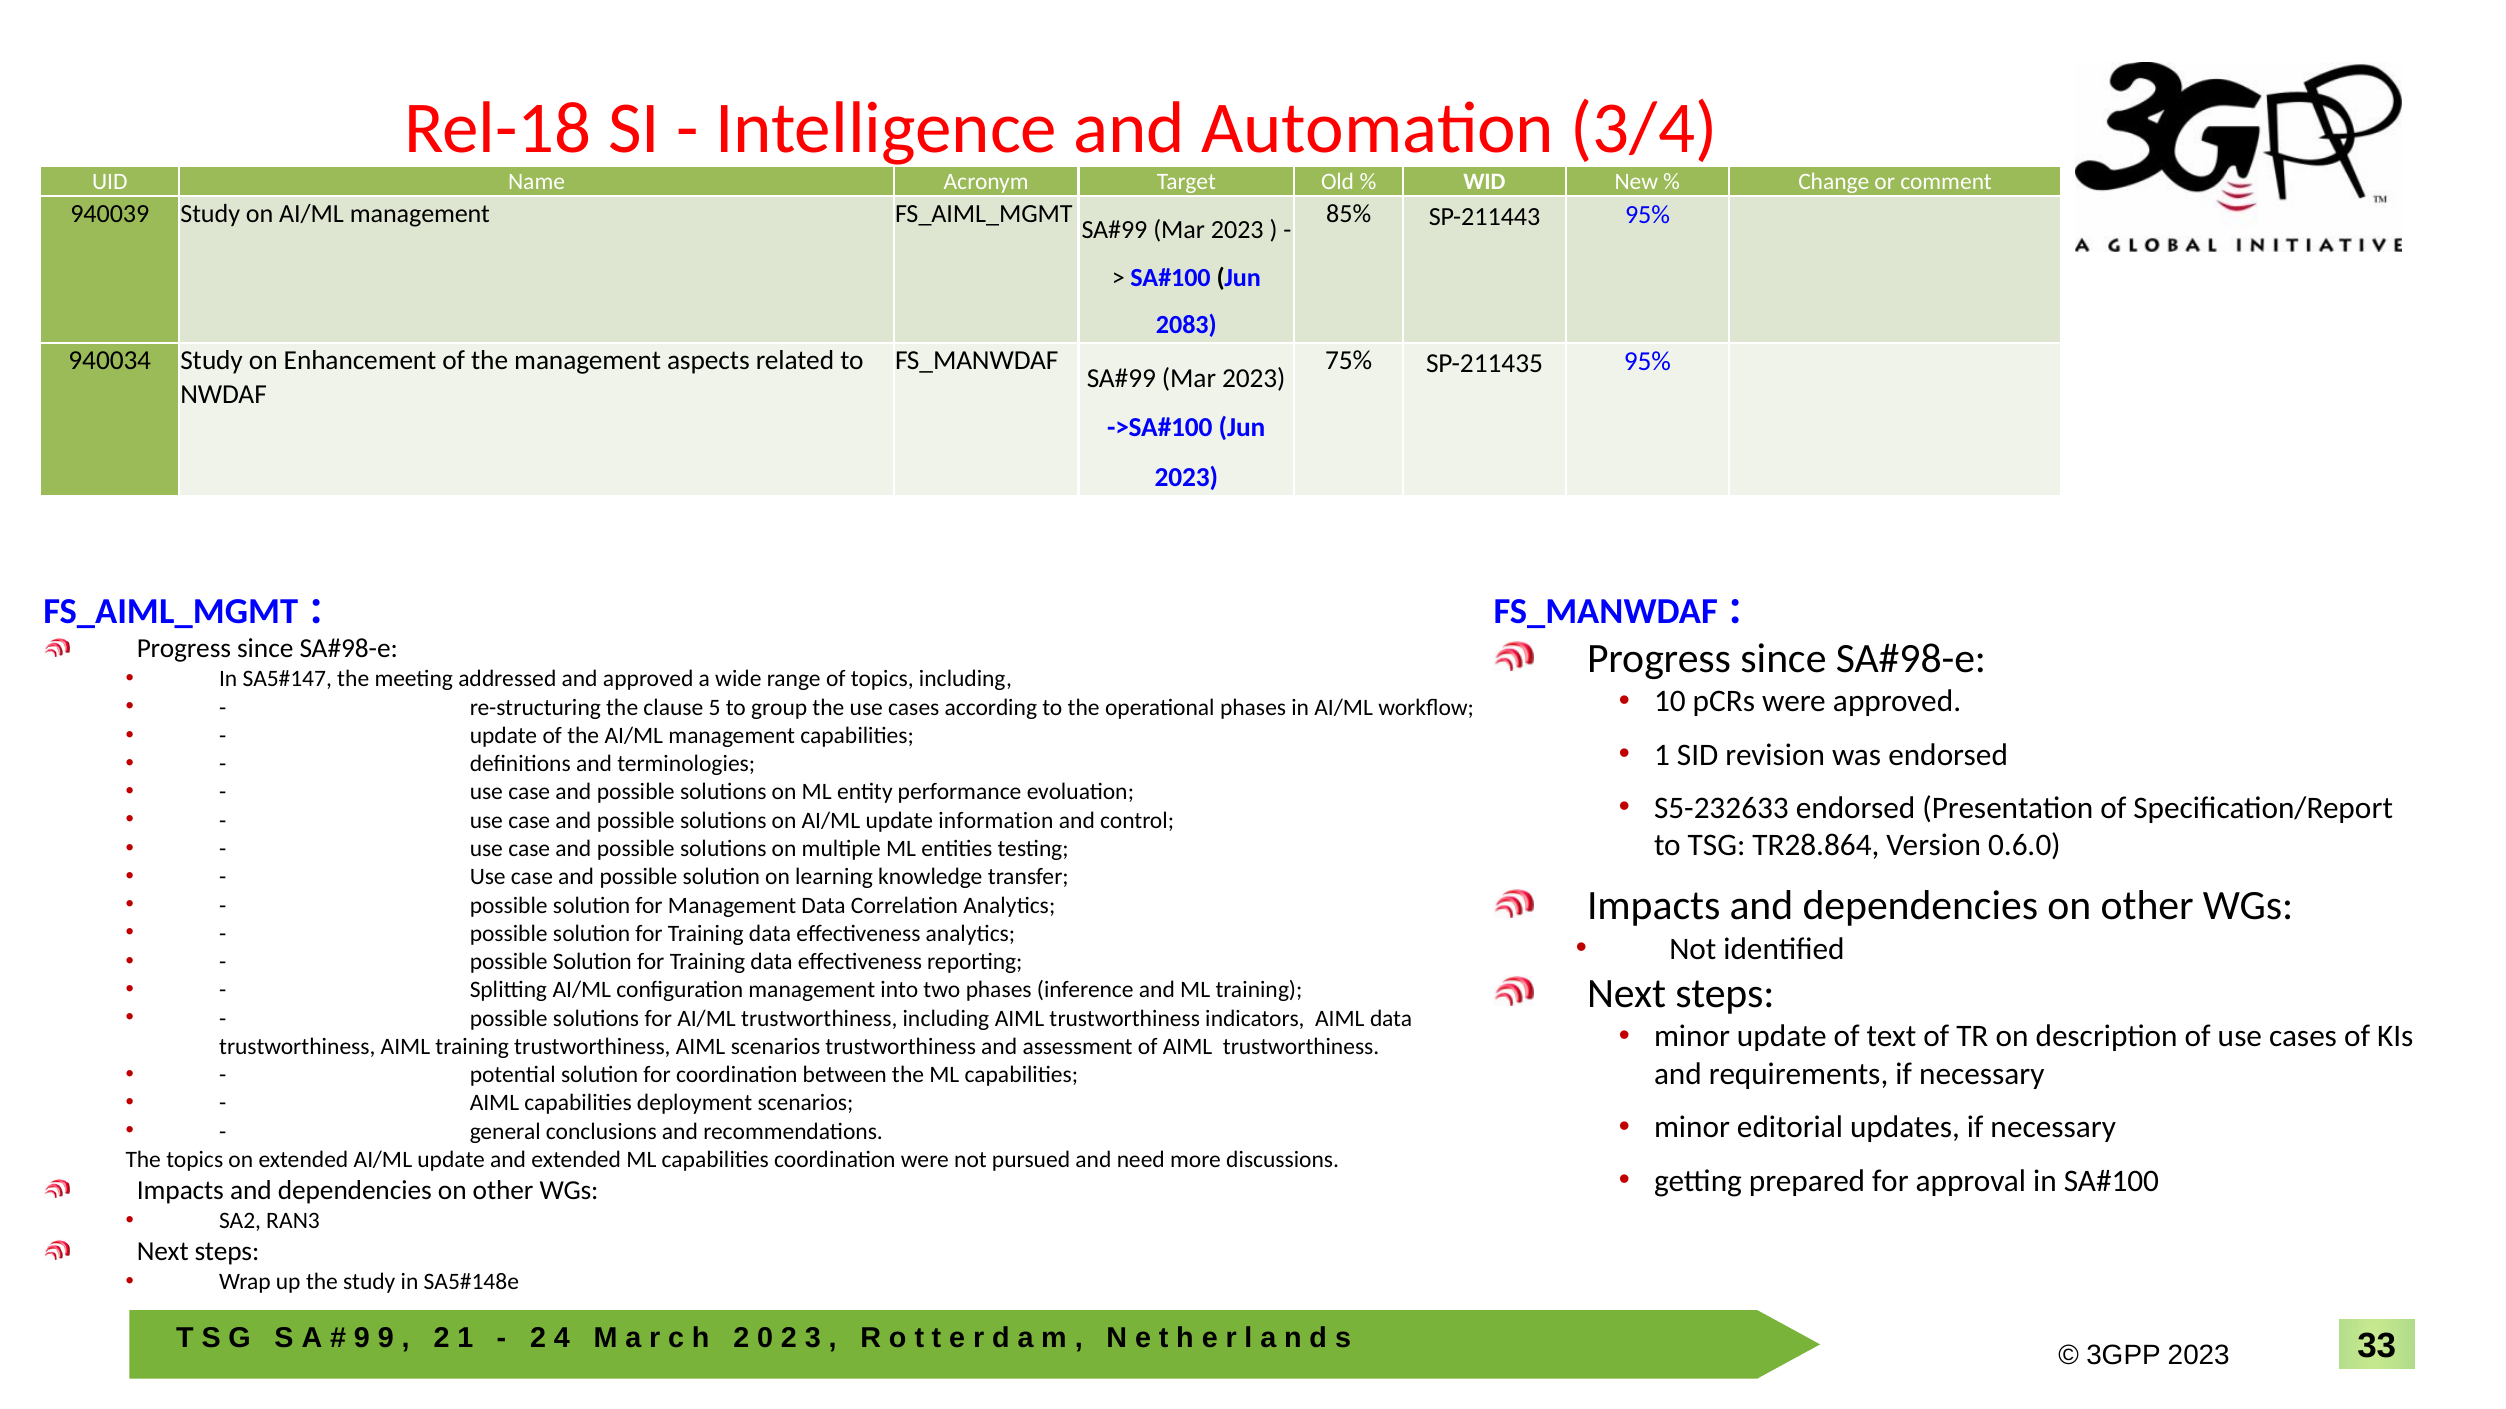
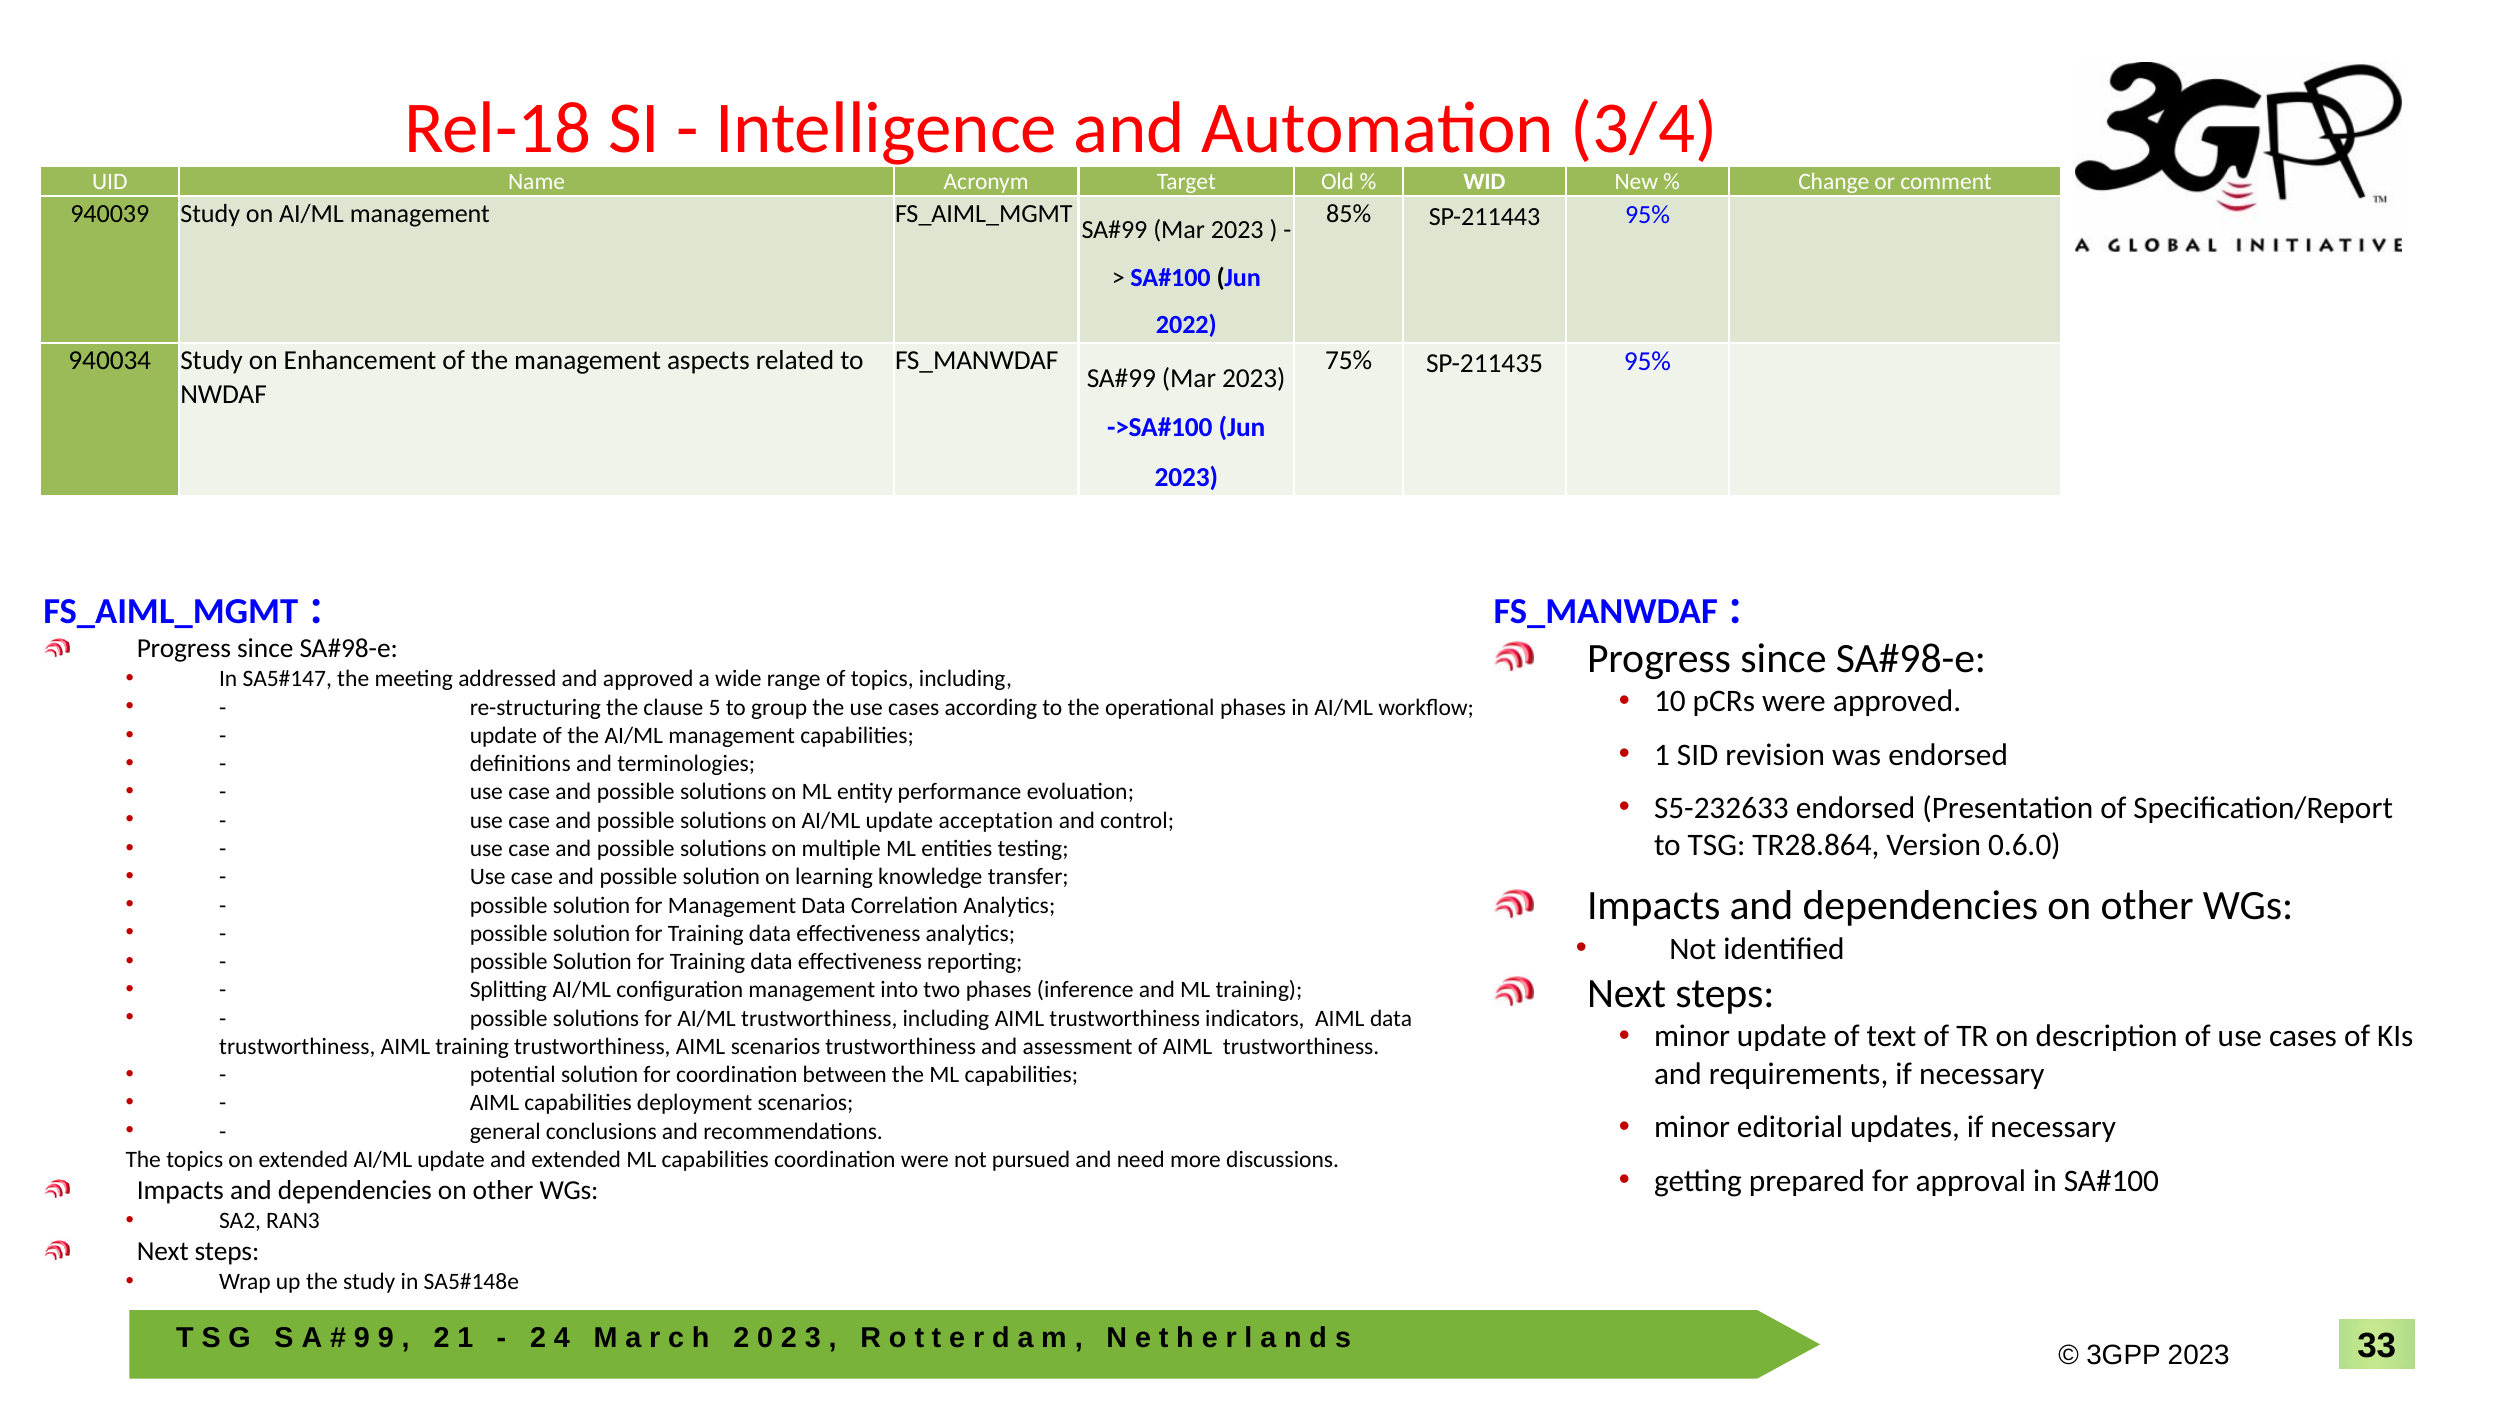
2083: 2083 -> 2022
information: information -> acceptation
